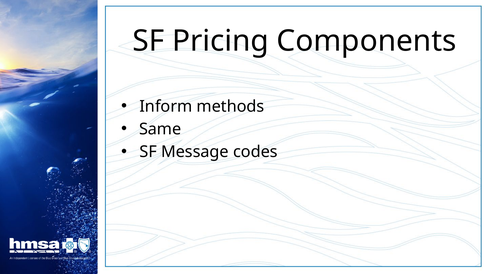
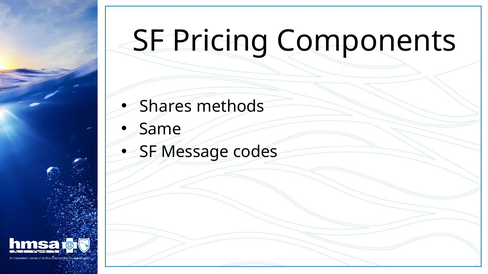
Inform: Inform -> Shares
